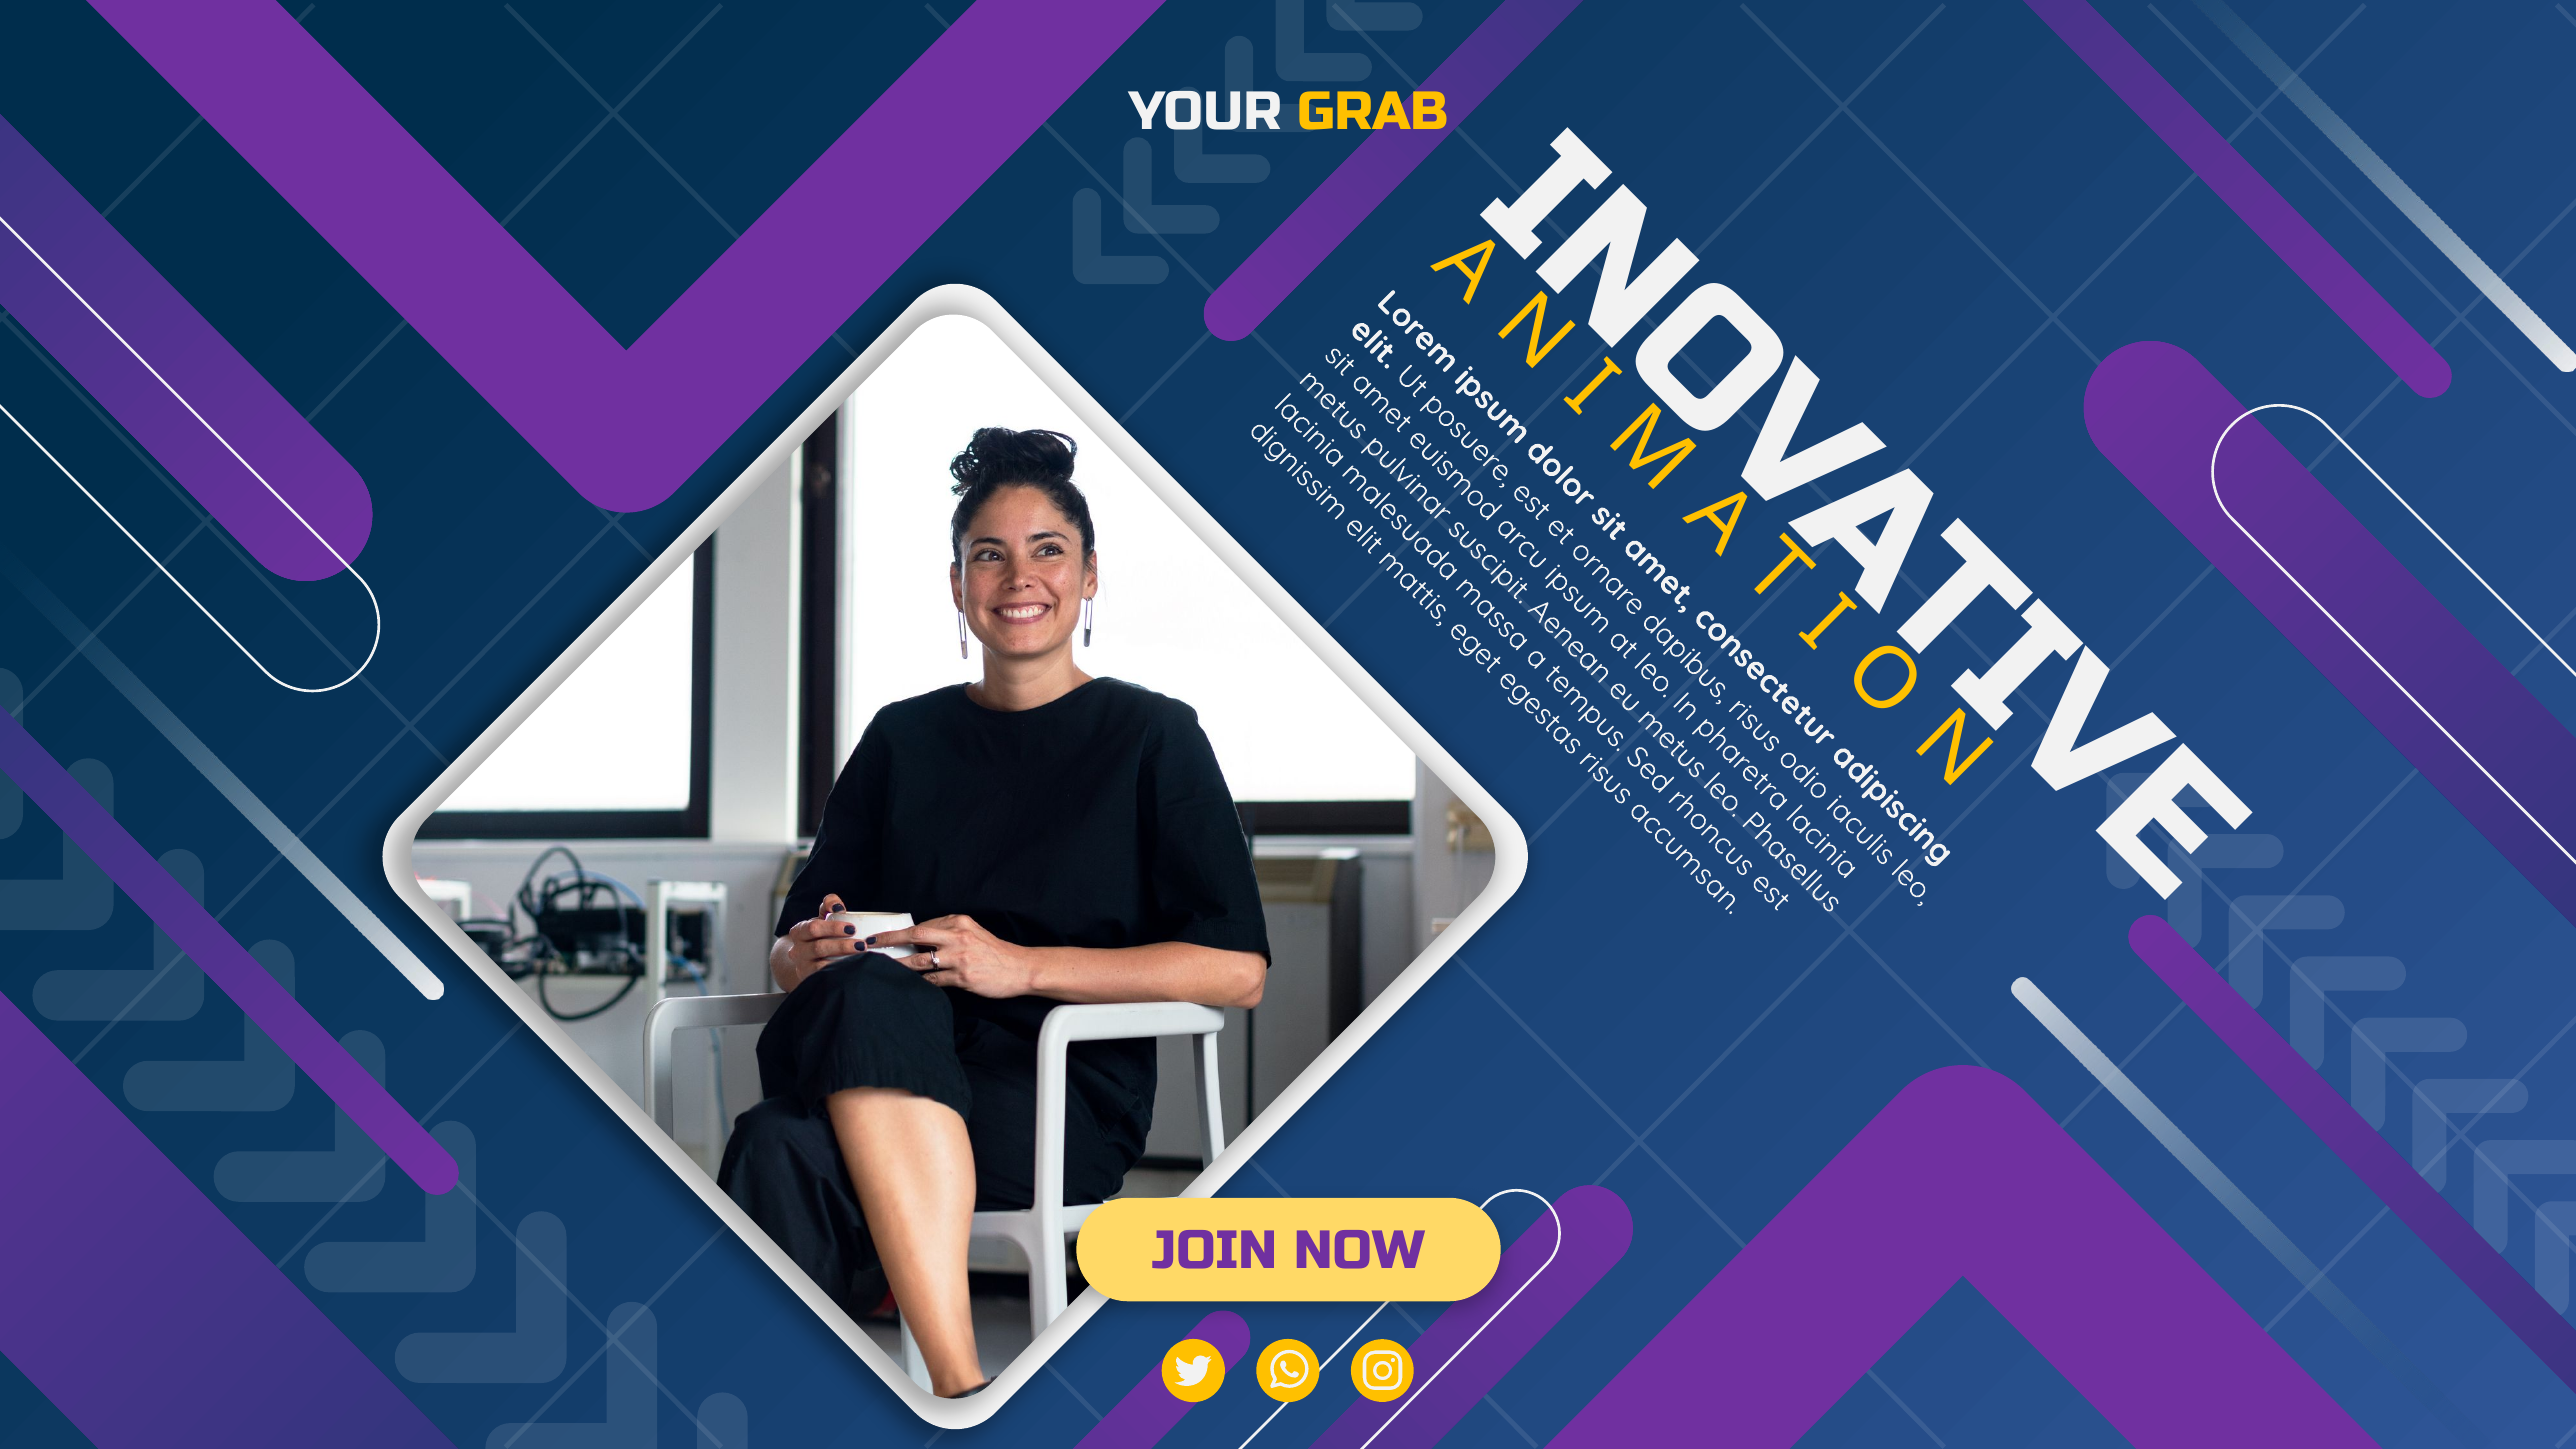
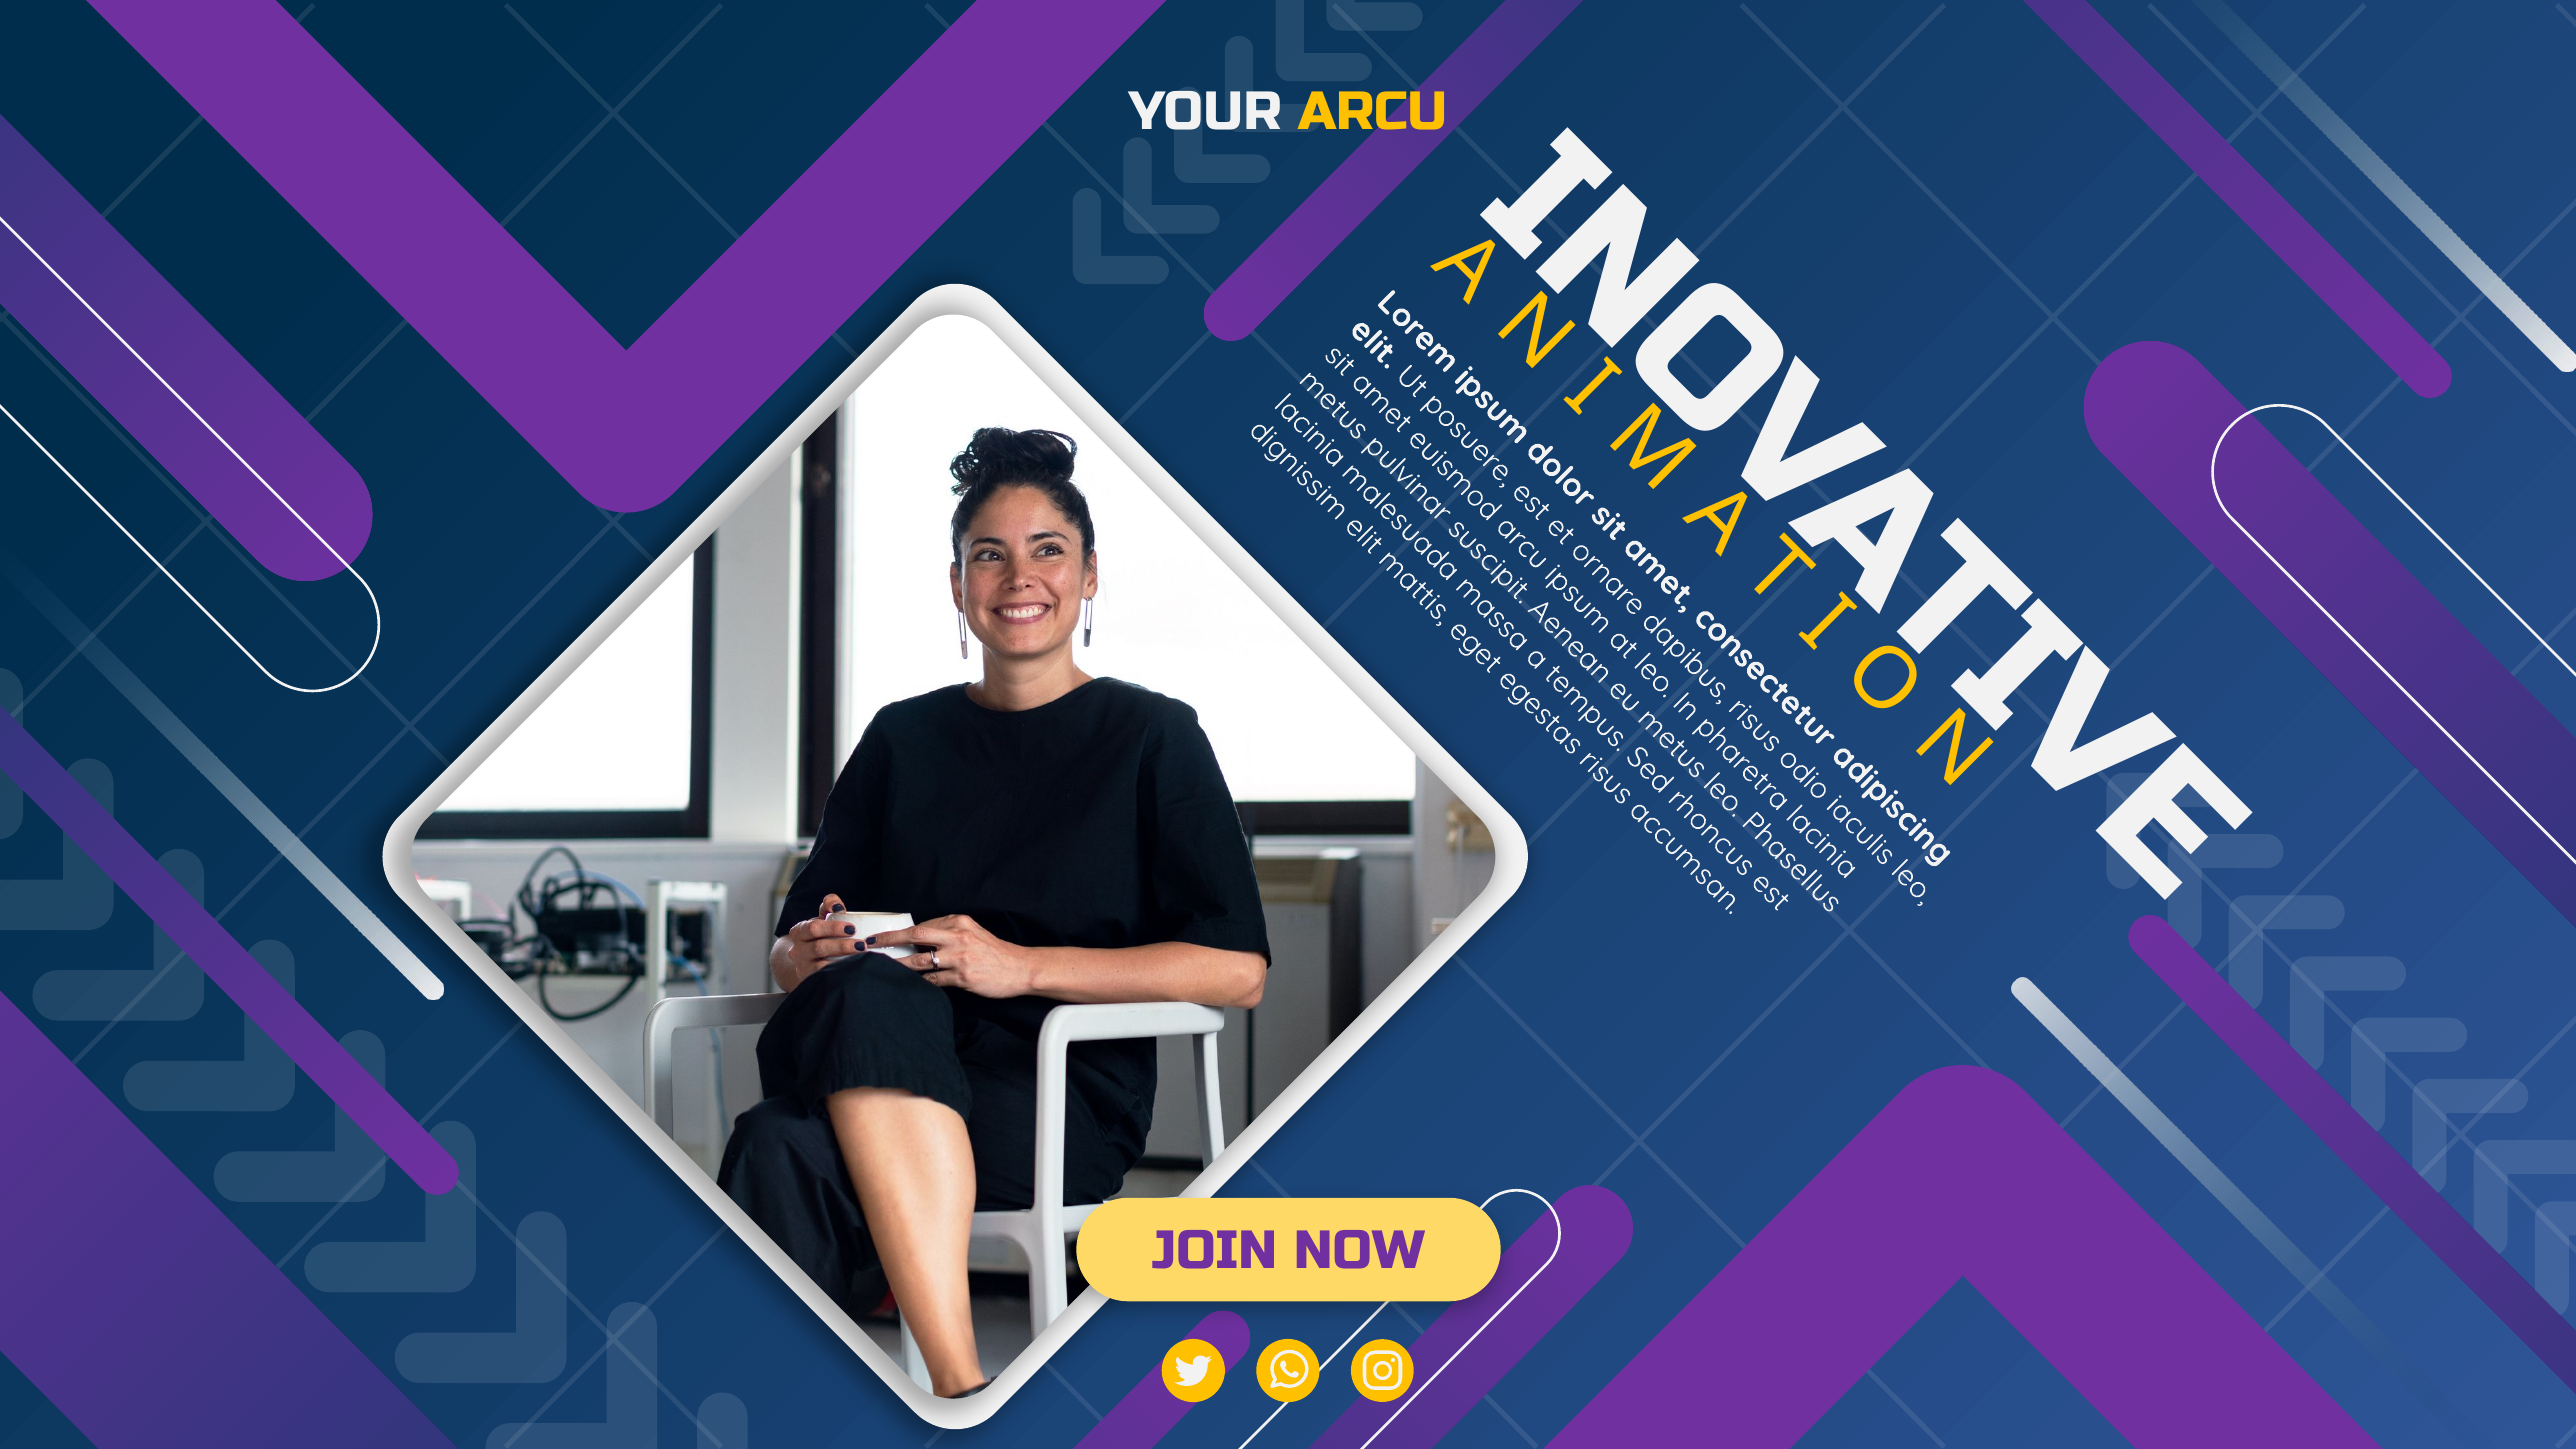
GRAB: GRAB -> ARCU
